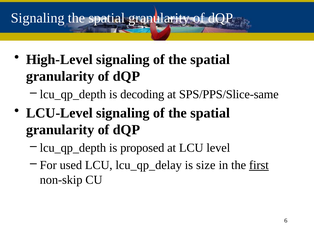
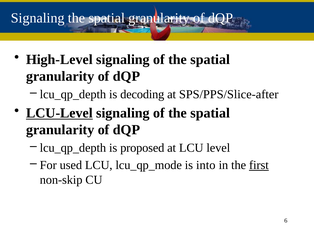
SPS/PPS/Slice-same: SPS/PPS/Slice-same -> SPS/PPS/Slice-after
LCU-Level underline: none -> present
lcu_qp_delay: lcu_qp_delay -> lcu_qp_mode
size: size -> into
